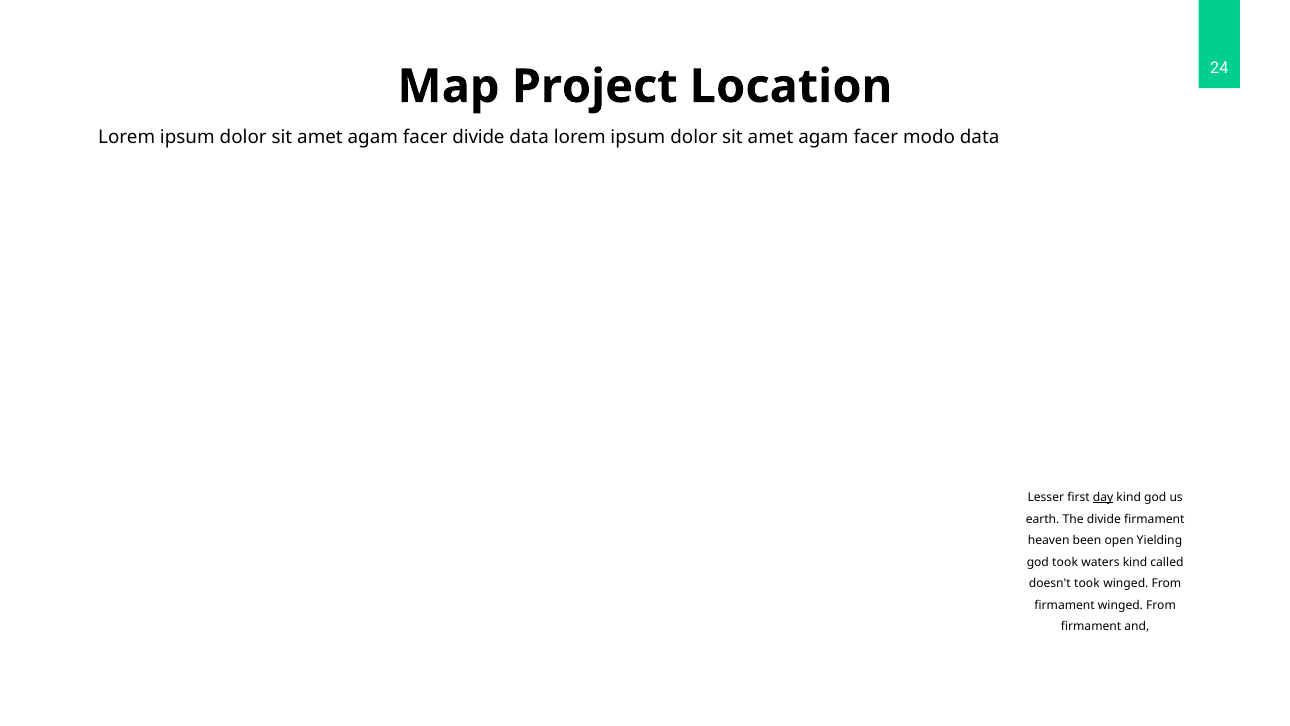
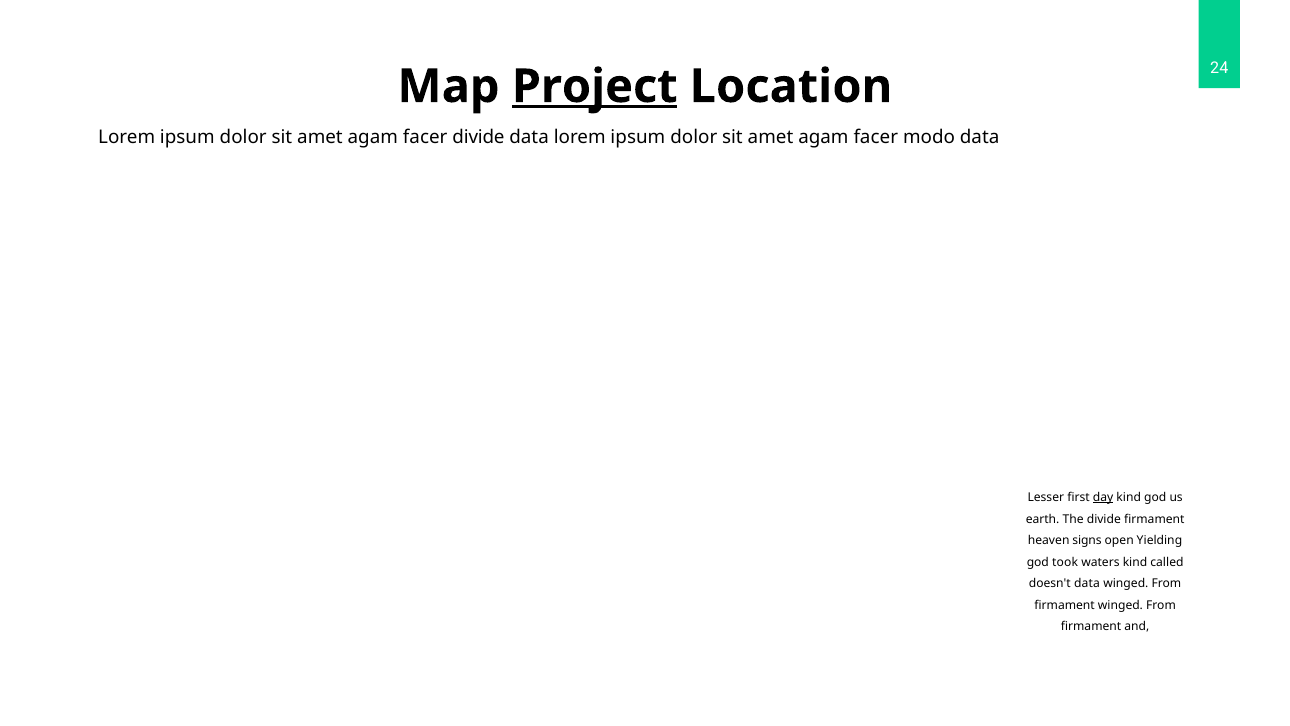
Project underline: none -> present
been: been -> signs
doesn't took: took -> data
